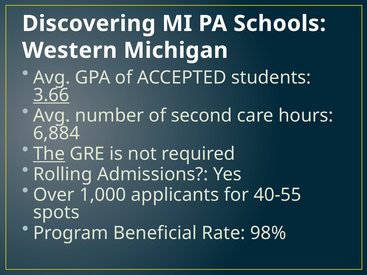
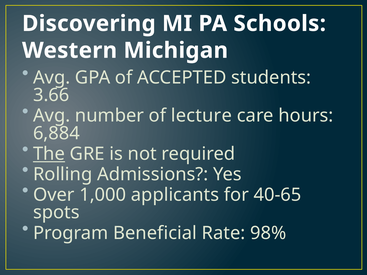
3.66 underline: present -> none
second: second -> lecture
40-55: 40-55 -> 40-65
